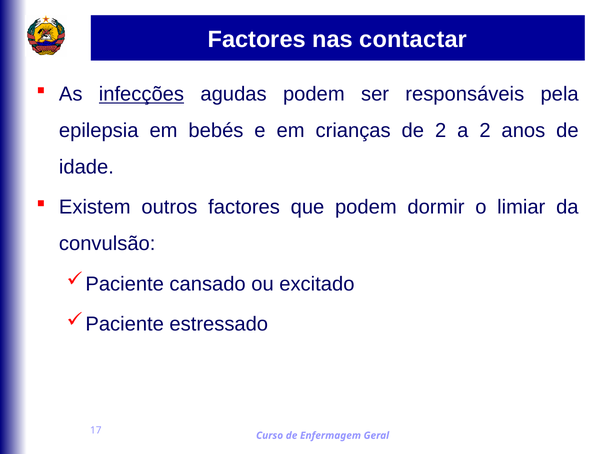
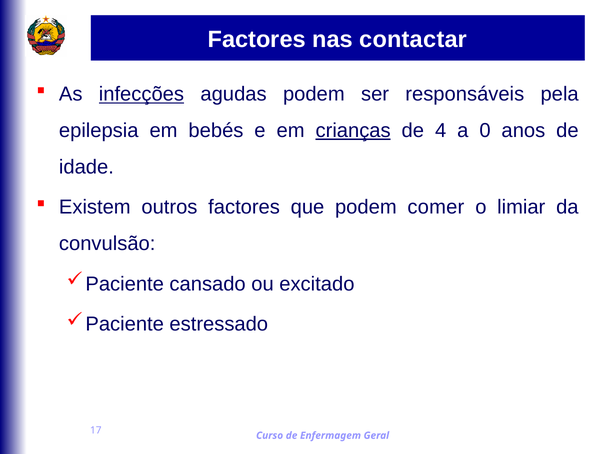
crianças underline: none -> present
de 2: 2 -> 4
a 2: 2 -> 0
dormir: dormir -> comer
